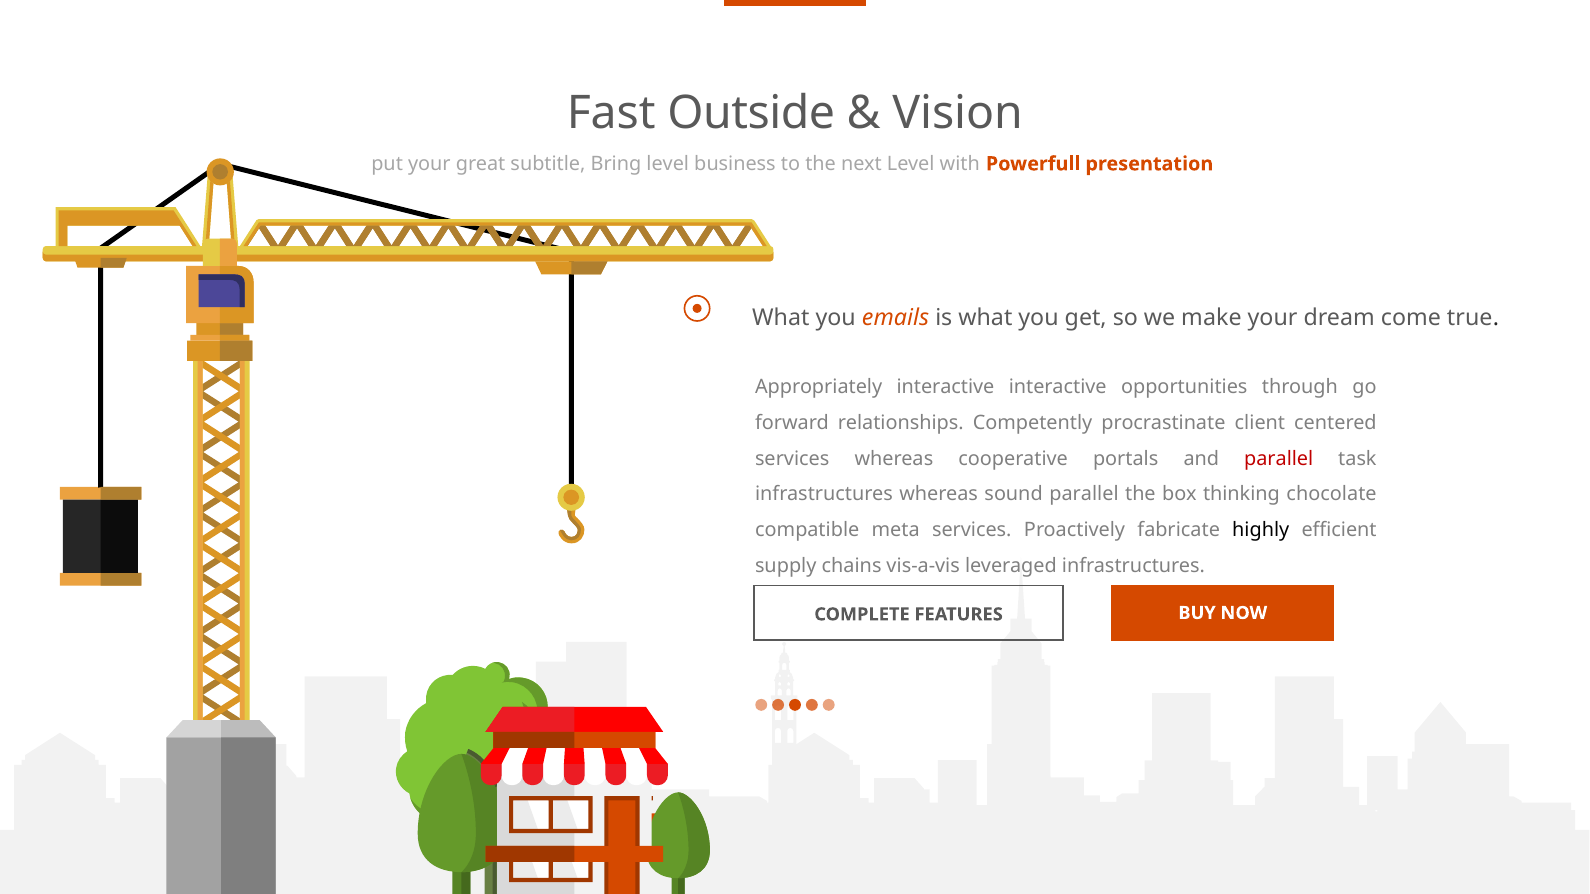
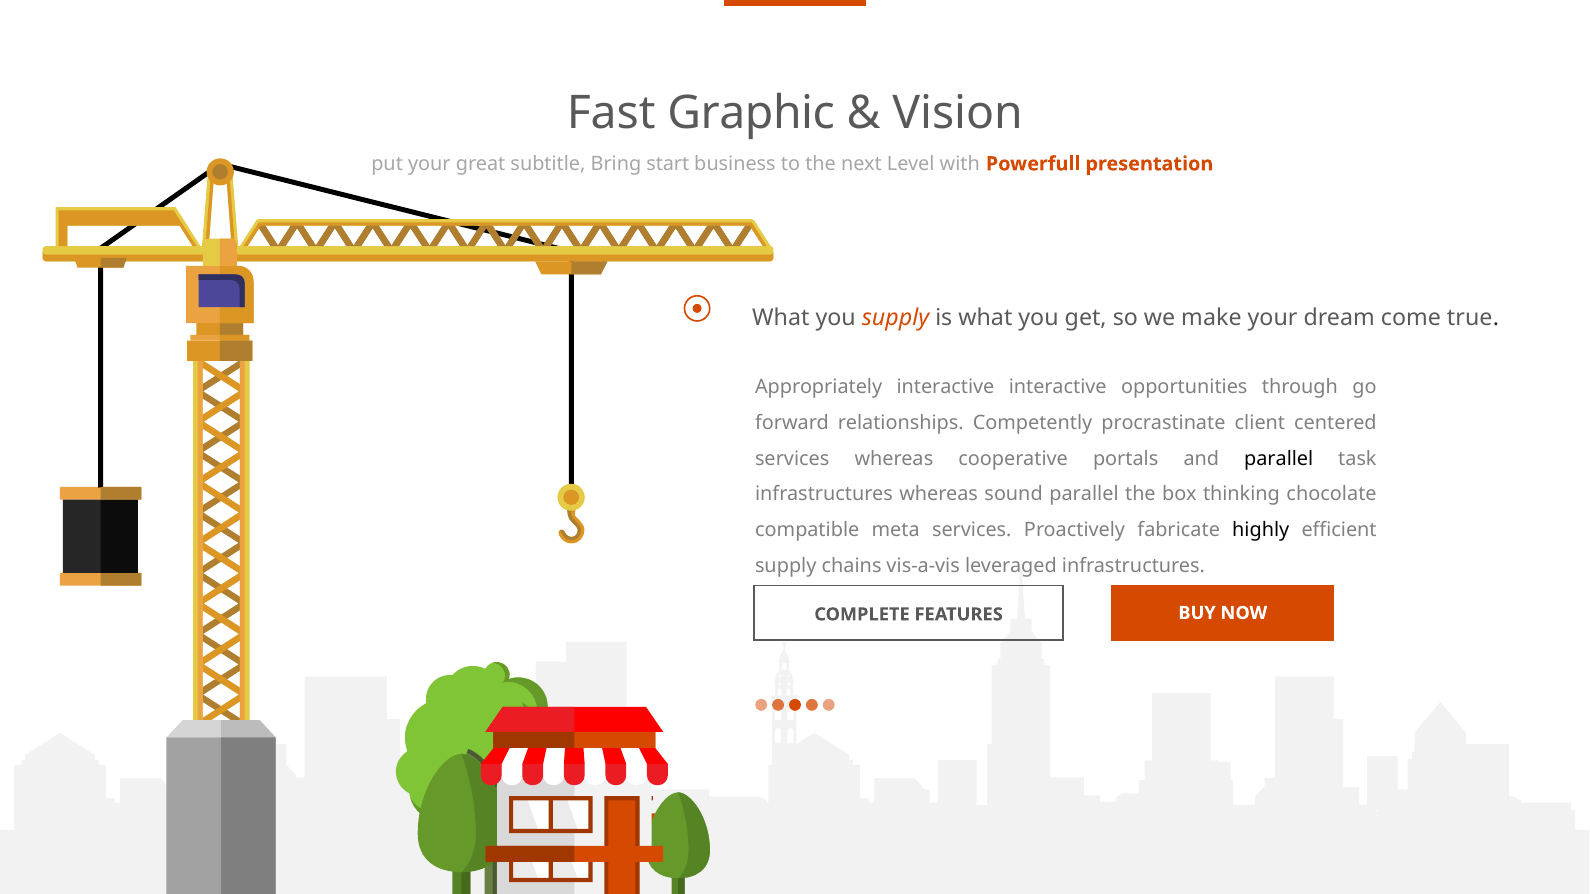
Outside: Outside -> Graphic
Bring level: level -> start
you emails: emails -> supply
parallel at (1279, 459) colour: red -> black
